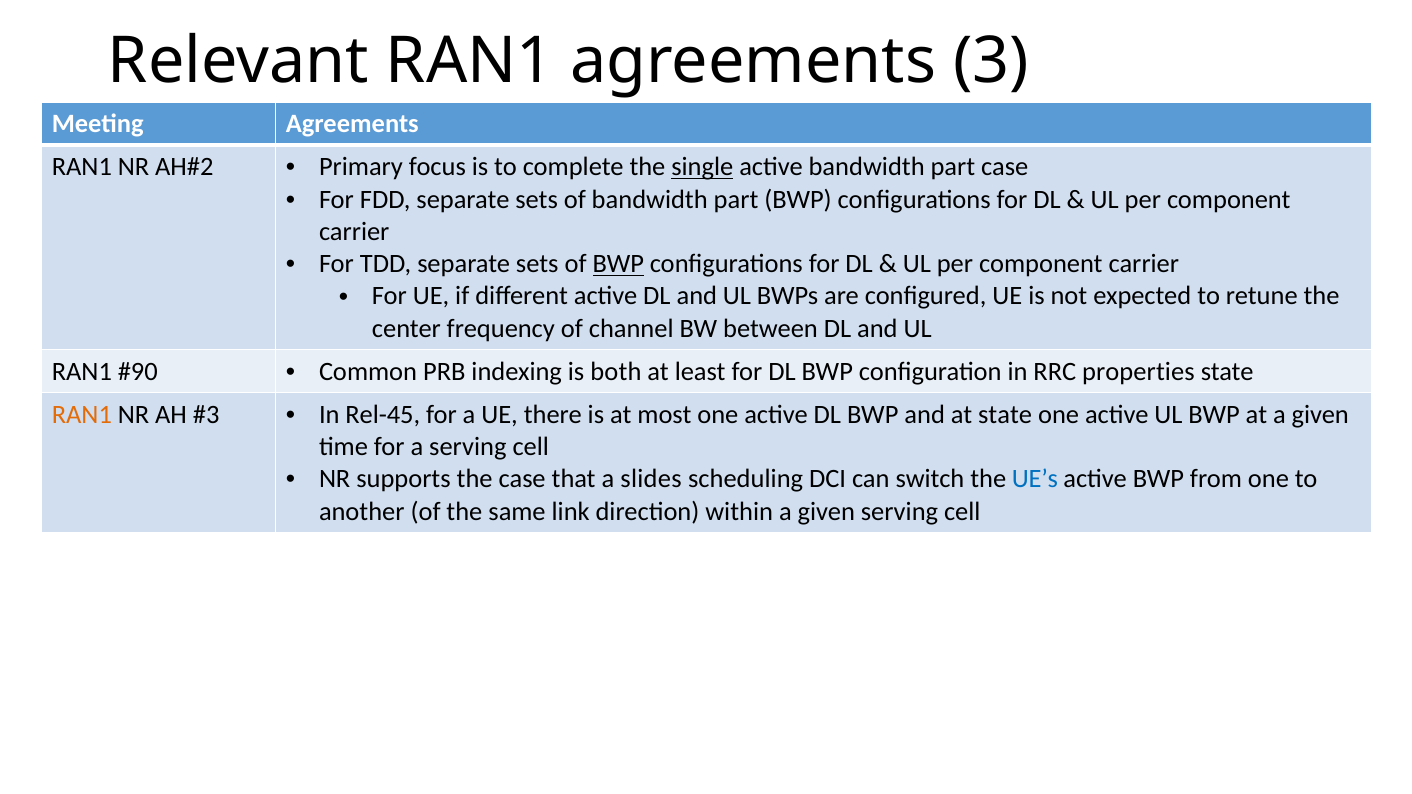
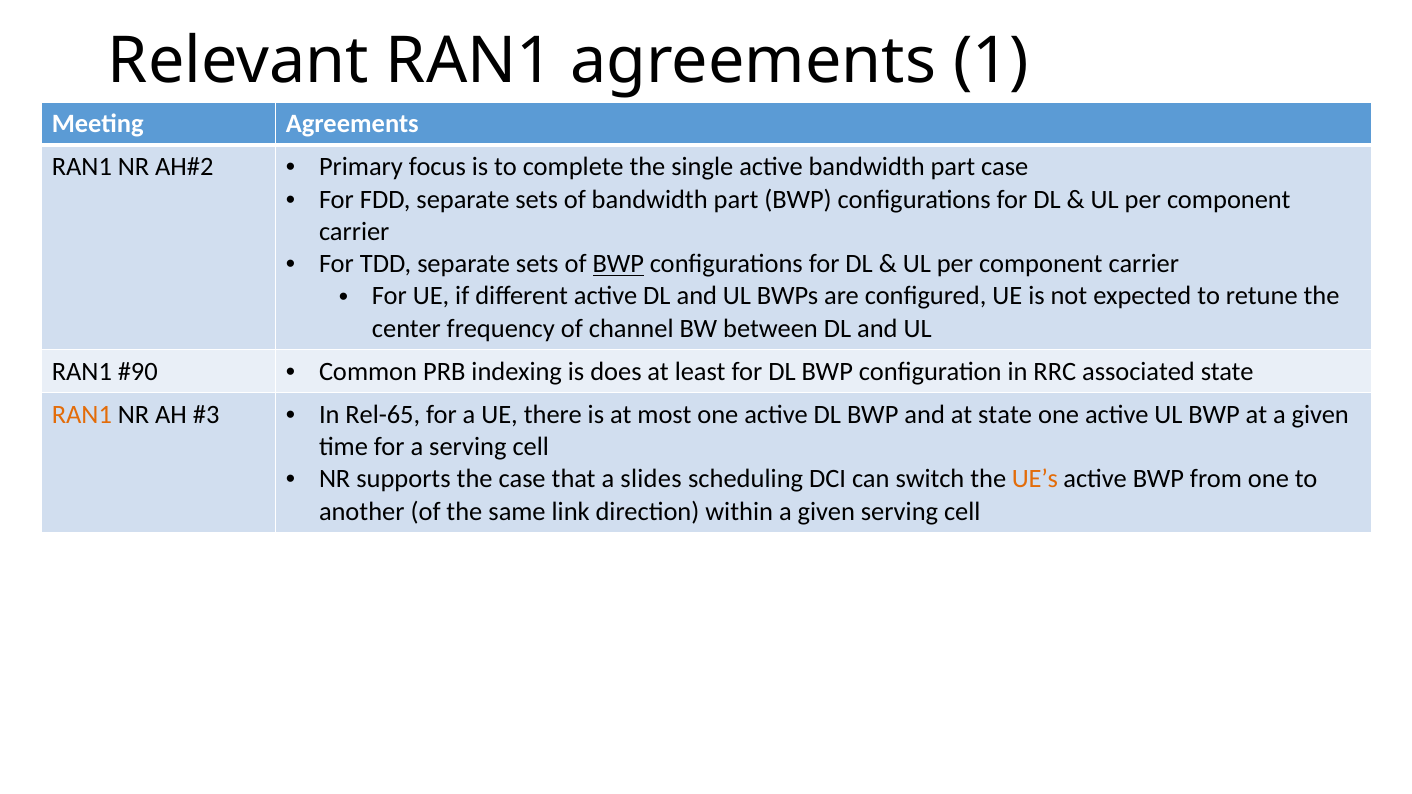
3: 3 -> 1
single underline: present -> none
both: both -> does
properties: properties -> associated
Rel-45: Rel-45 -> Rel-65
UE’s colour: blue -> orange
